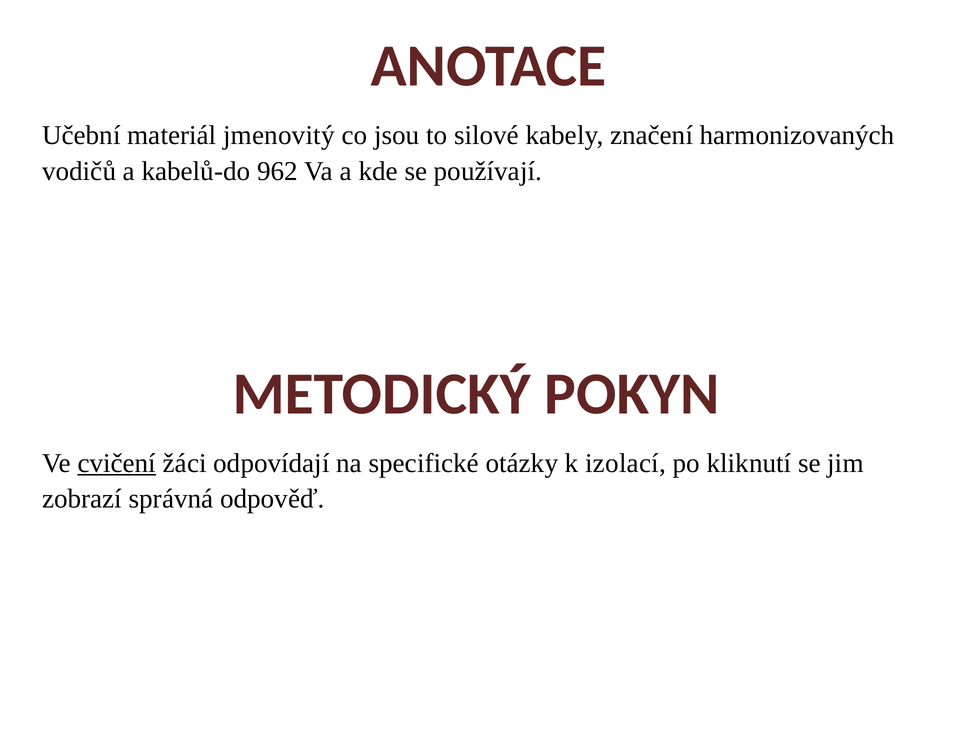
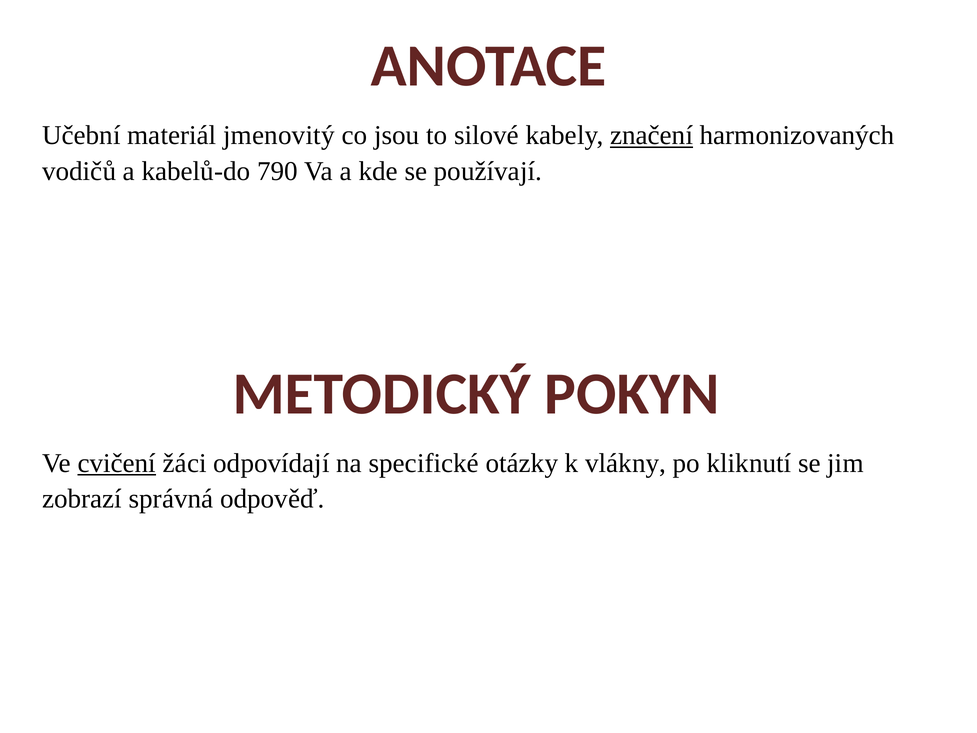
značení underline: none -> present
962: 962 -> 790
izolací: izolací -> vlákny
